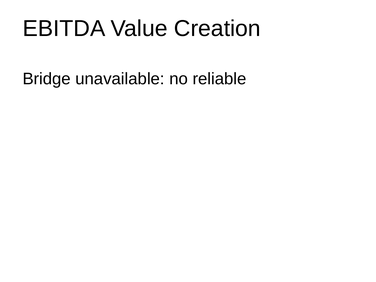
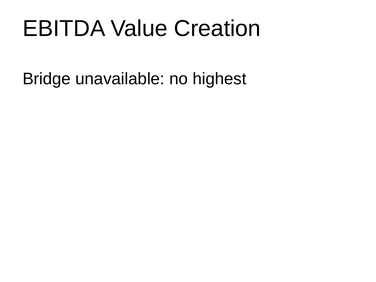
reliable: reliable -> highest
